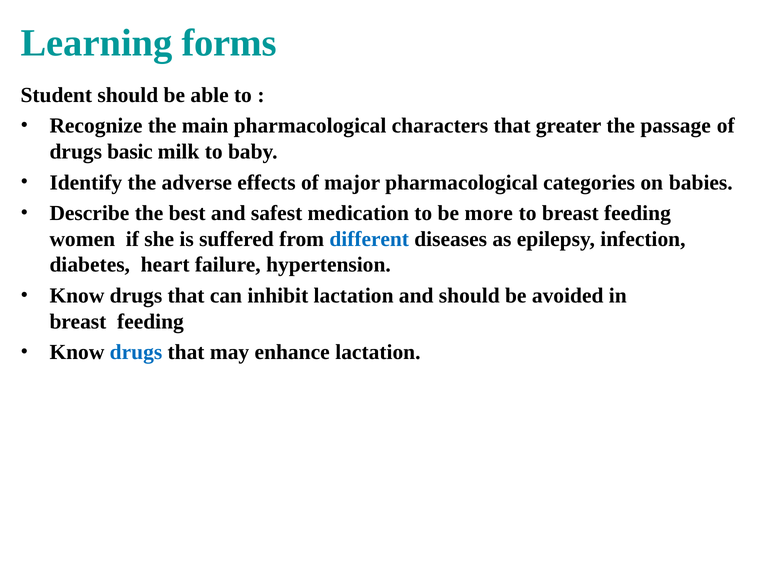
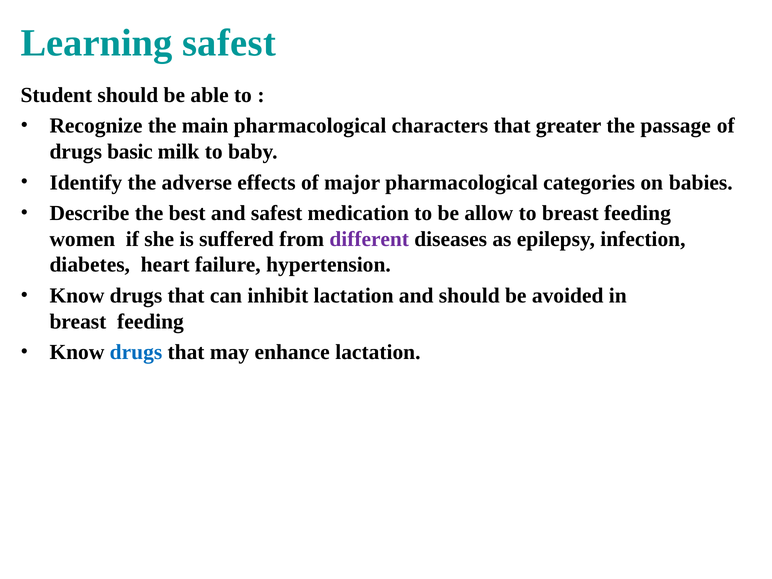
Learning forms: forms -> safest
more: more -> allow
different colour: blue -> purple
